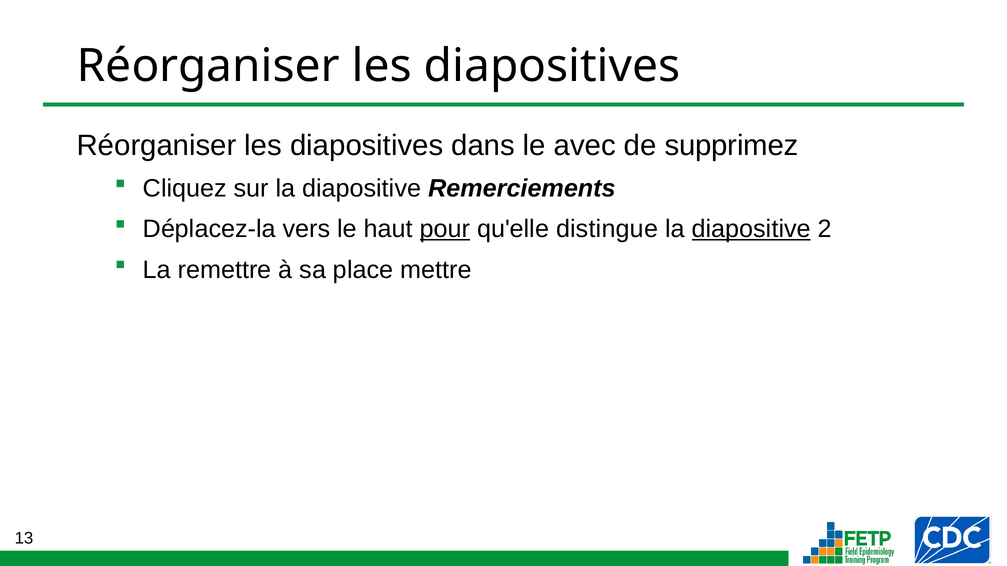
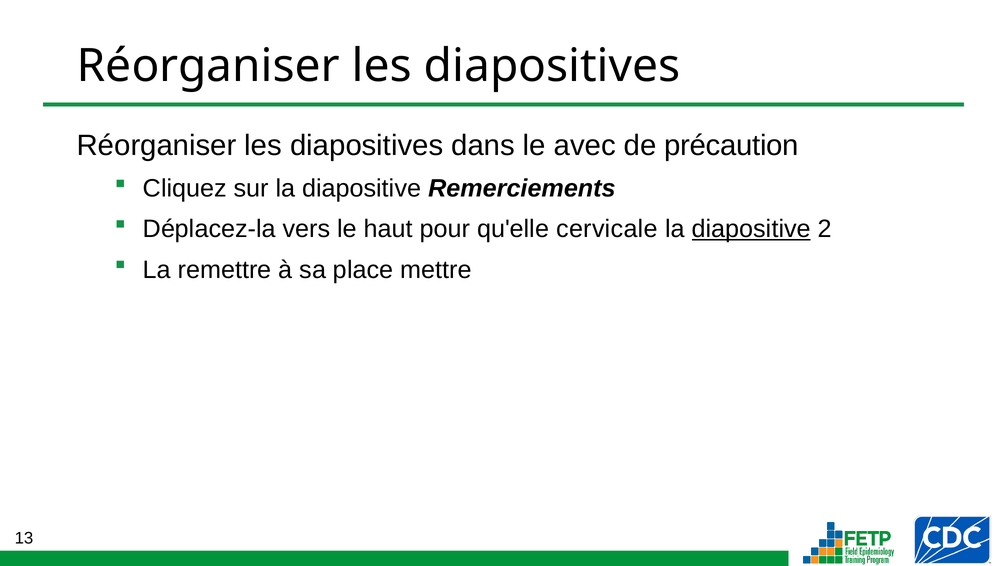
supprimez: supprimez -> précaution
pour underline: present -> none
distingue: distingue -> cervicale
